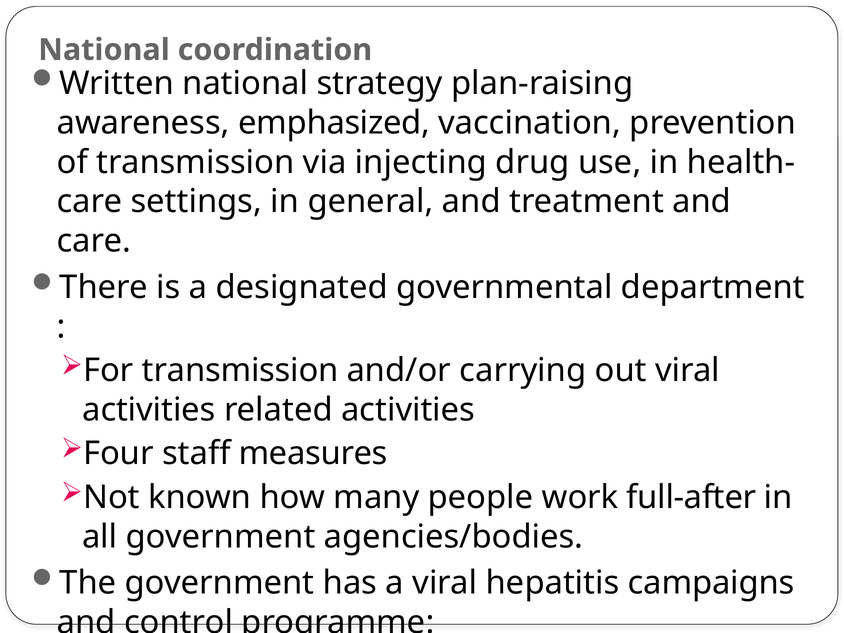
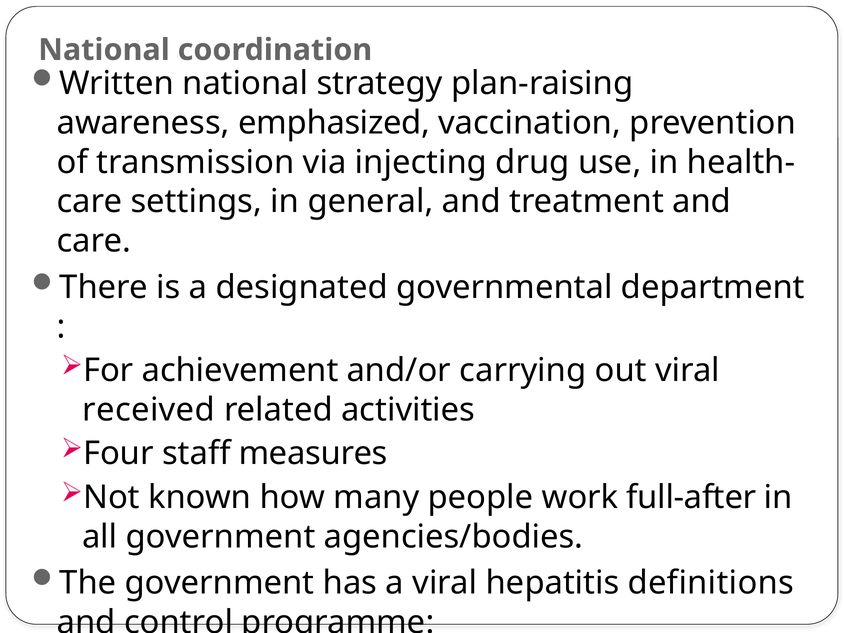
For transmission: transmission -> achievement
activities at (149, 410): activities -> received
campaigns: campaigns -> definitions
